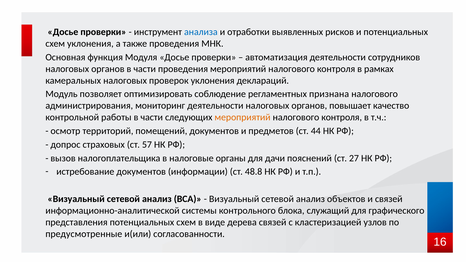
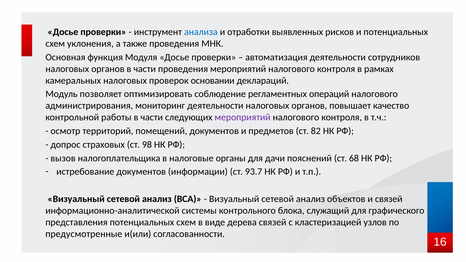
проверок уклонения: уклонения -> основании
признана: признана -> операций
мероприятий at (243, 117) colour: orange -> purple
44: 44 -> 82
57: 57 -> 98
27: 27 -> 68
48.8: 48.8 -> 93.7
